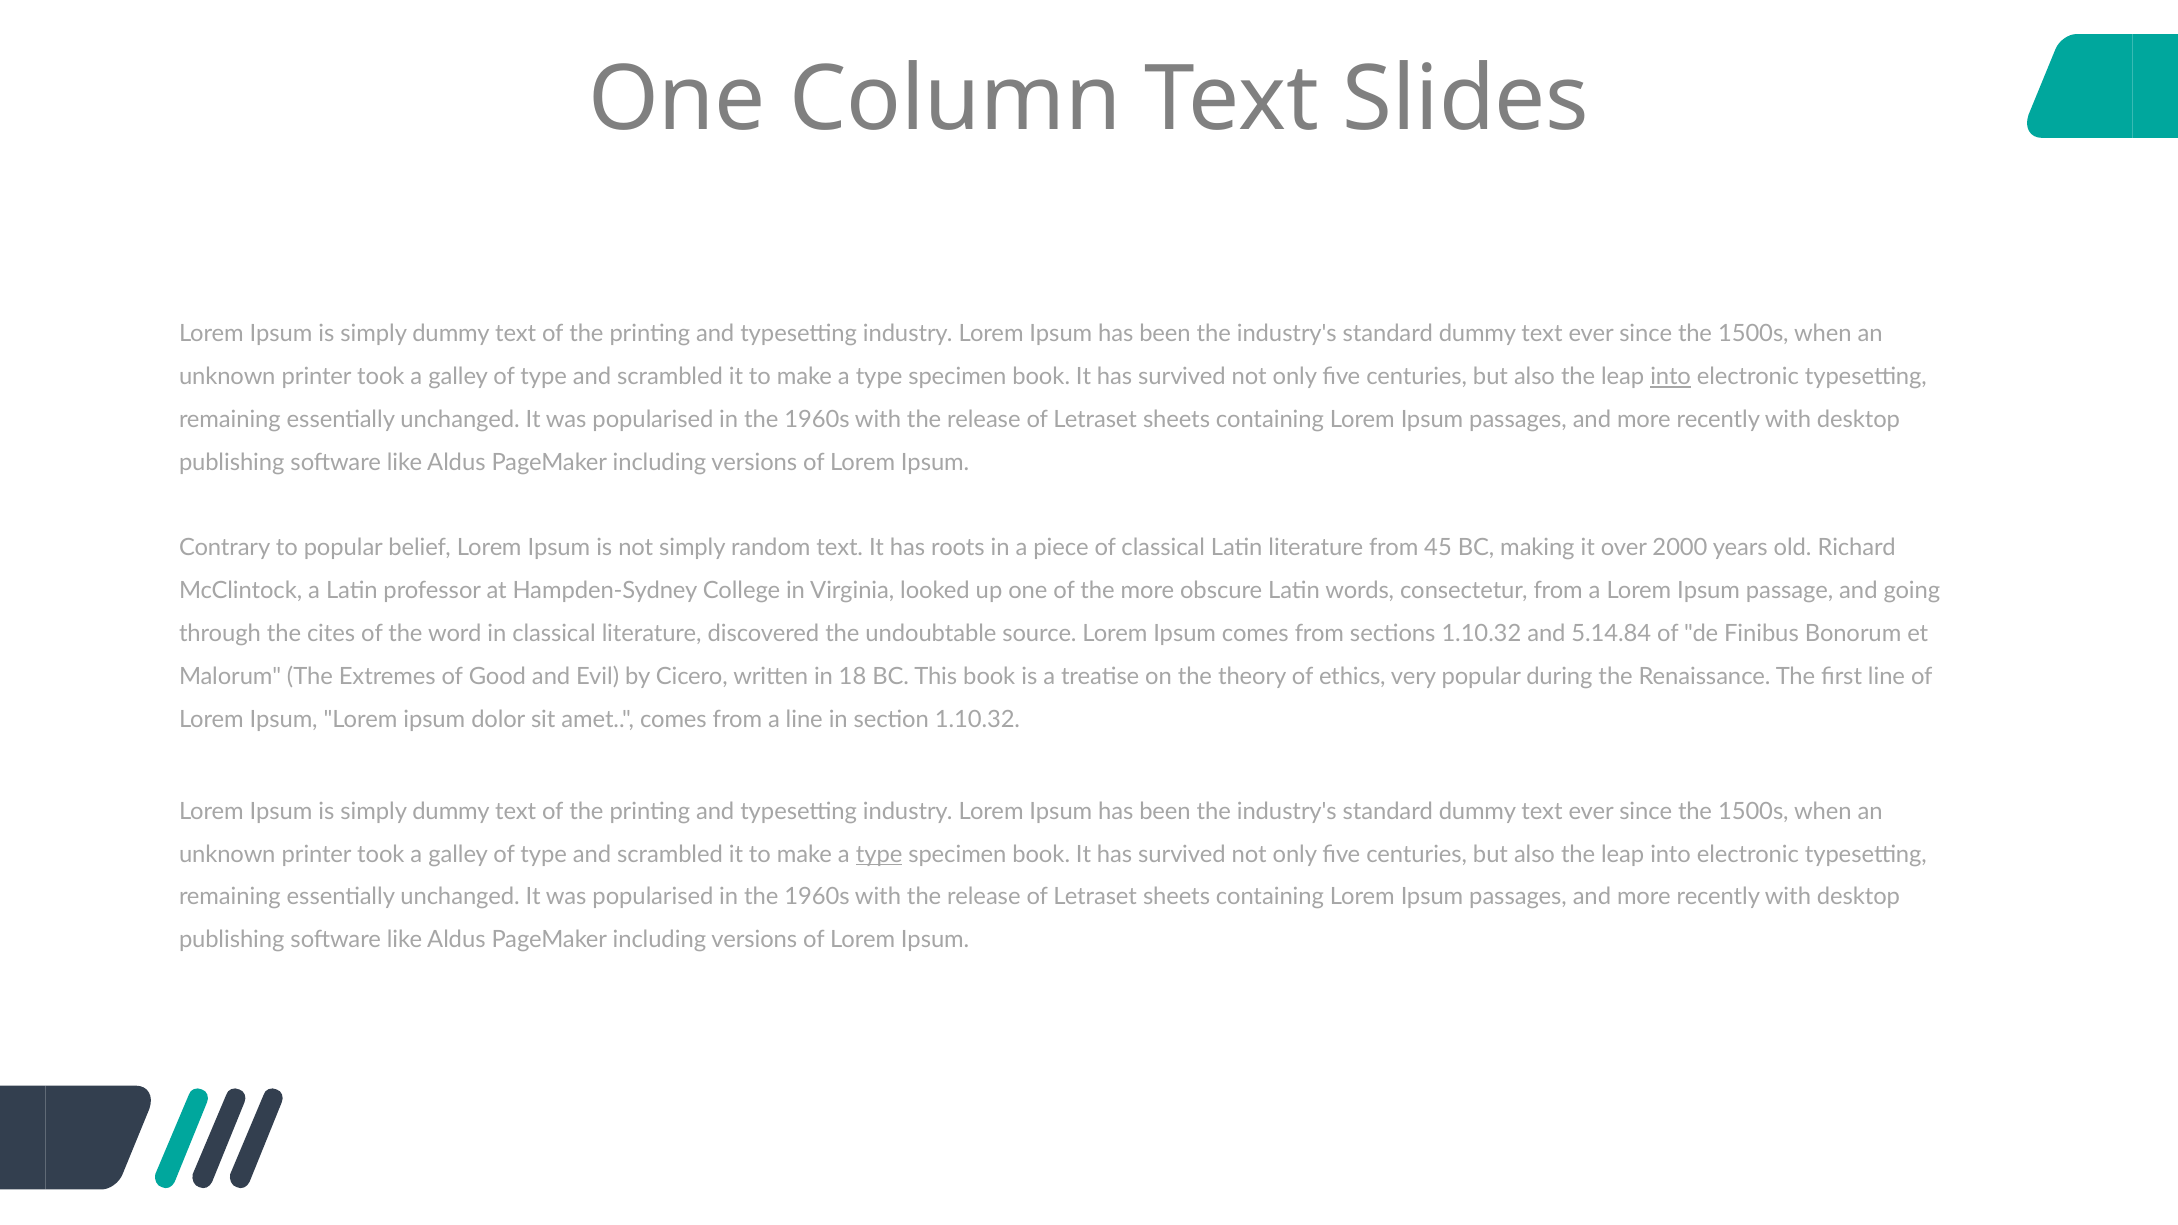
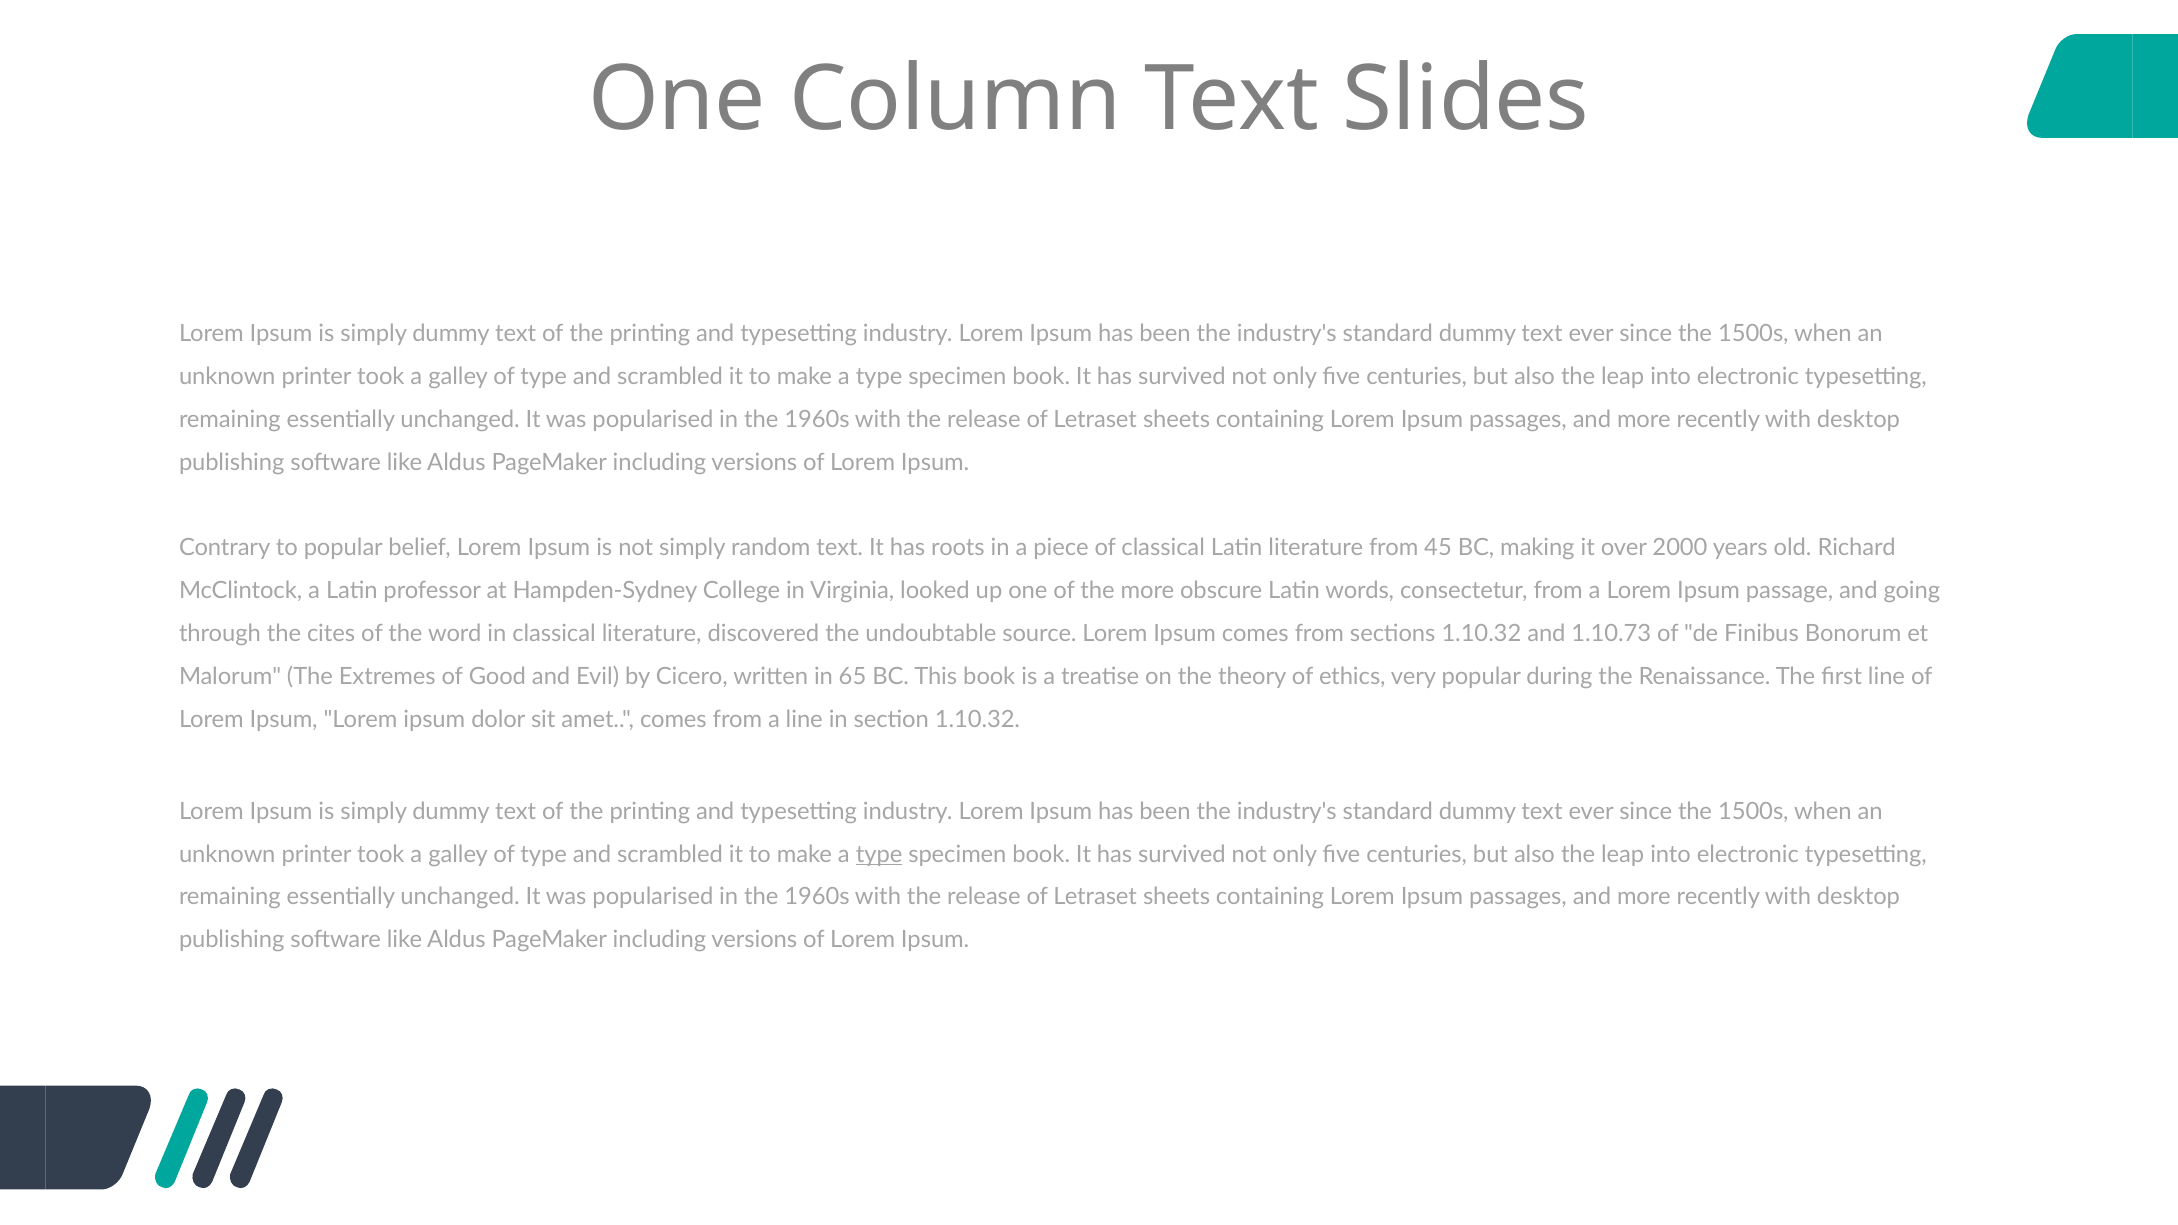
into at (1671, 377) underline: present -> none
5.14.84: 5.14.84 -> 1.10.73
18: 18 -> 65
